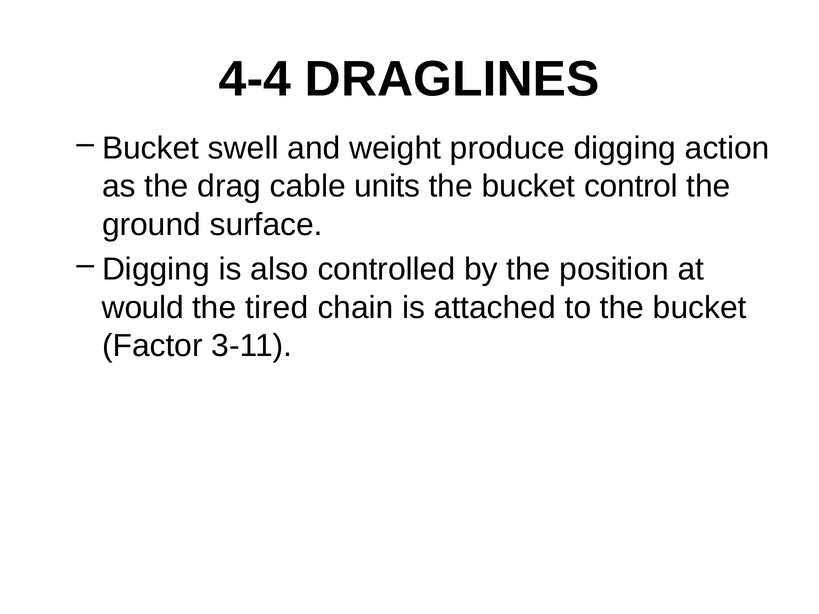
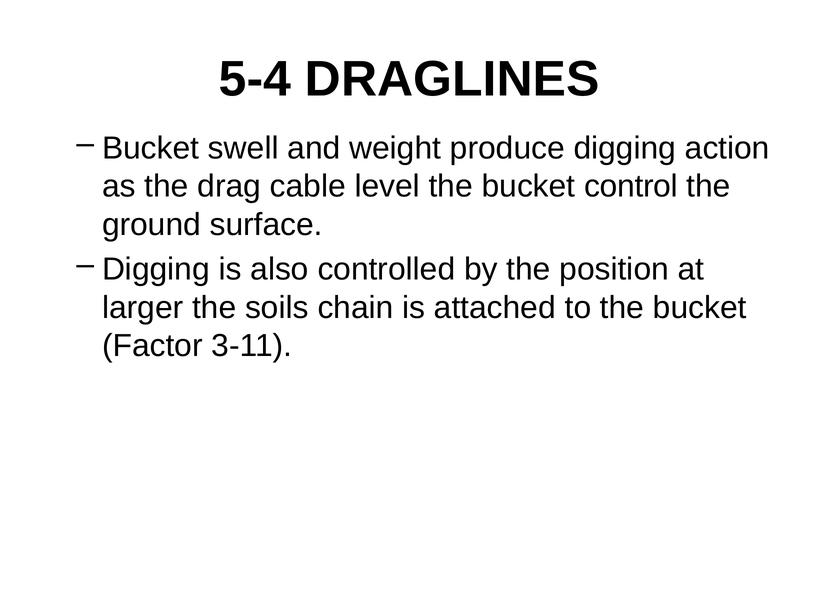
4-4: 4-4 -> 5-4
units: units -> level
would: would -> larger
tired: tired -> soils
